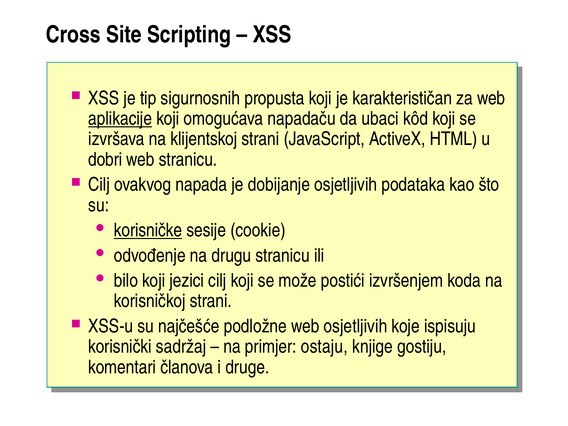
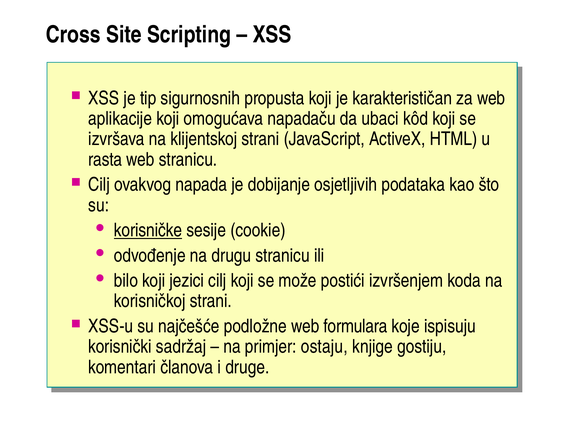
aplikacije underline: present -> none
dobri: dobri -> rasta
web osjetljivih: osjetljivih -> formulara
